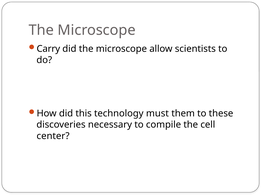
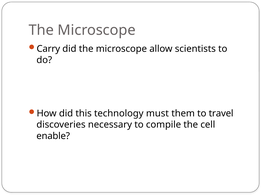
these: these -> travel
center: center -> enable
